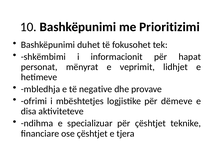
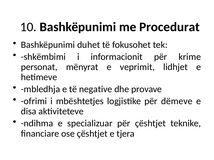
Prioritizimi: Prioritizimi -> Procedurat
hapat: hapat -> krime
